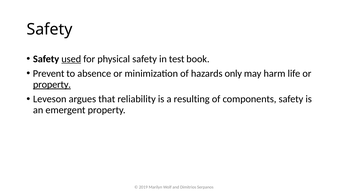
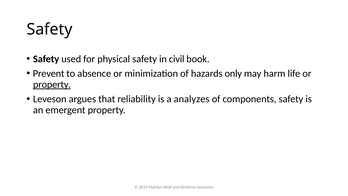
used underline: present -> none
test: test -> civil
resulting: resulting -> analyzes
